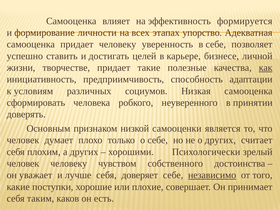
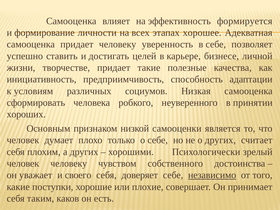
упорство: упорство -> хорошее
как underline: present -> none
доверять: доверять -> хороших
лучше: лучше -> своего
